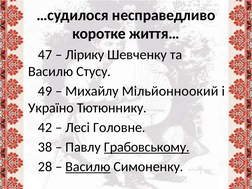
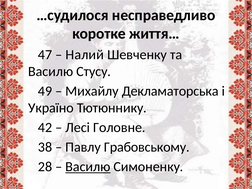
Лірику: Лірику -> Налий
Мільйонноокий: Мільйонноокий -> Декламаторська
Грабовському underline: present -> none
